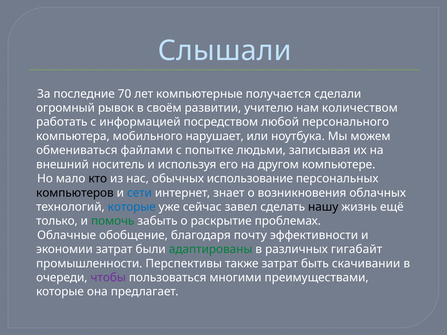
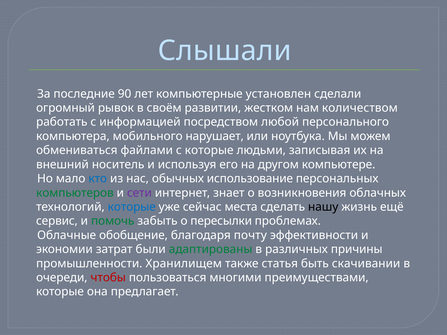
70: 70 -> 90
получается: получается -> установлен
учителю: учителю -> жестком
с попытке: попытке -> которые
кто colour: black -> blue
компьютеров colour: black -> green
сети colour: blue -> purple
завел: завел -> места
только: только -> сервис
раскрытие: раскрытие -> пересылки
гигабайт: гигабайт -> причины
Перспективы: Перспективы -> Хранилищем
также затрат: затрат -> статья
чтобы colour: purple -> red
